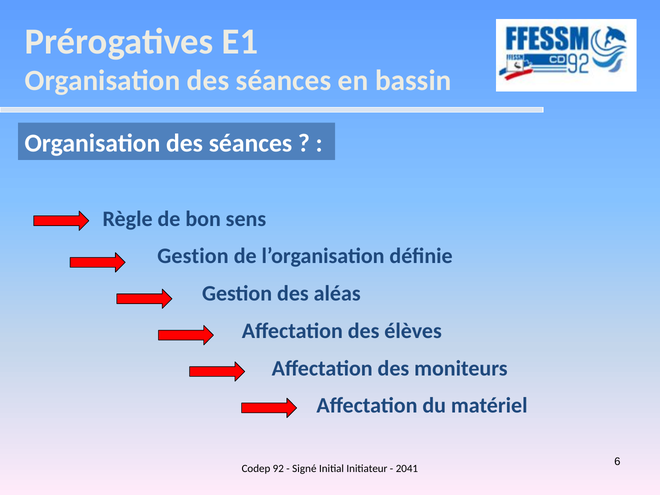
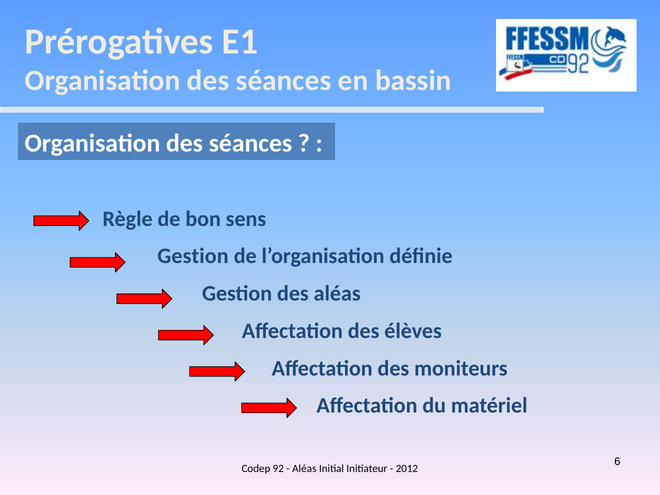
Signé at (304, 469): Signé -> Aléas
2041: 2041 -> 2012
